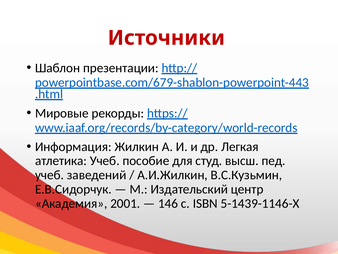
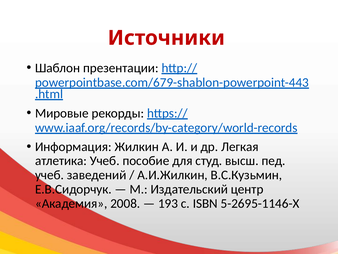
2001: 2001 -> 2008
146: 146 -> 193
5-1439-1146-Х: 5-1439-1146-Х -> 5-2695-1146-Х
